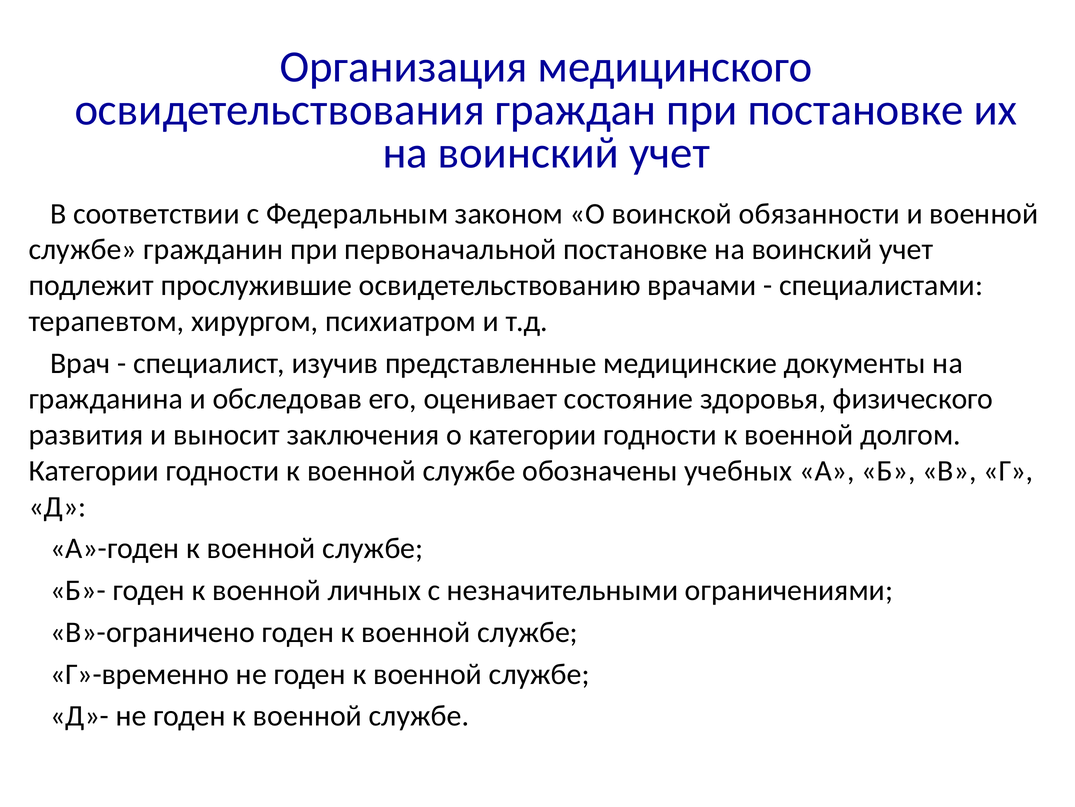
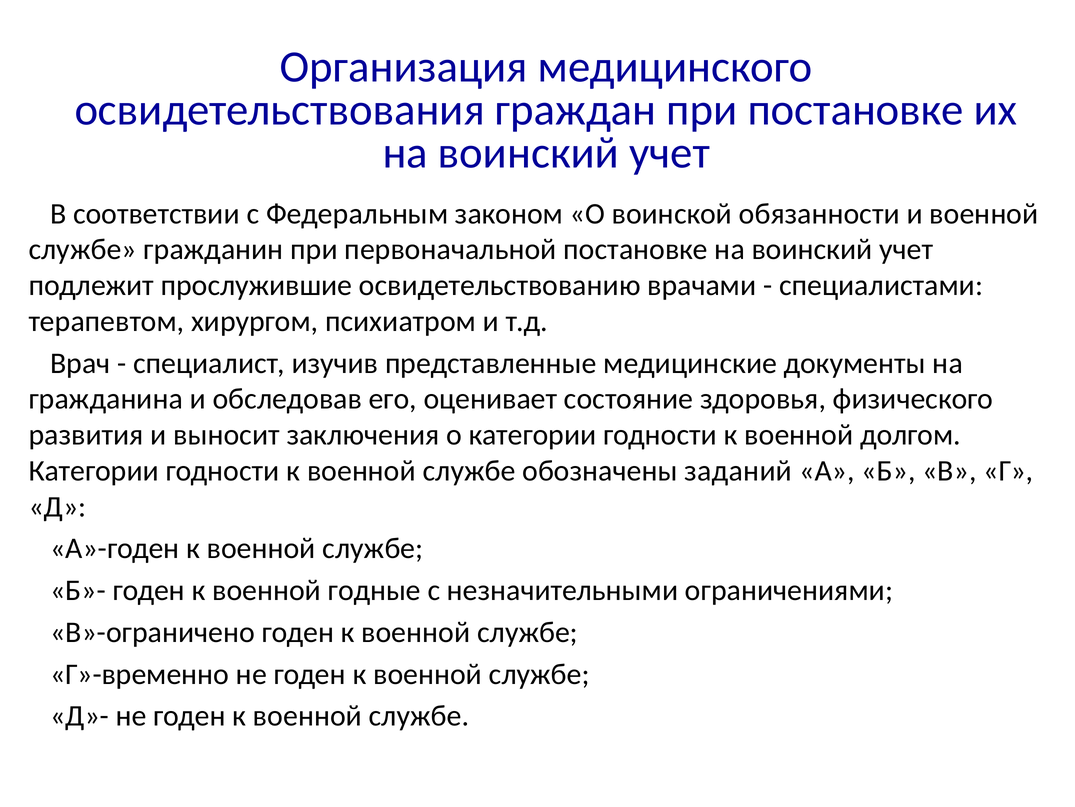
учебных: учебных -> заданий
личных: личных -> годные
